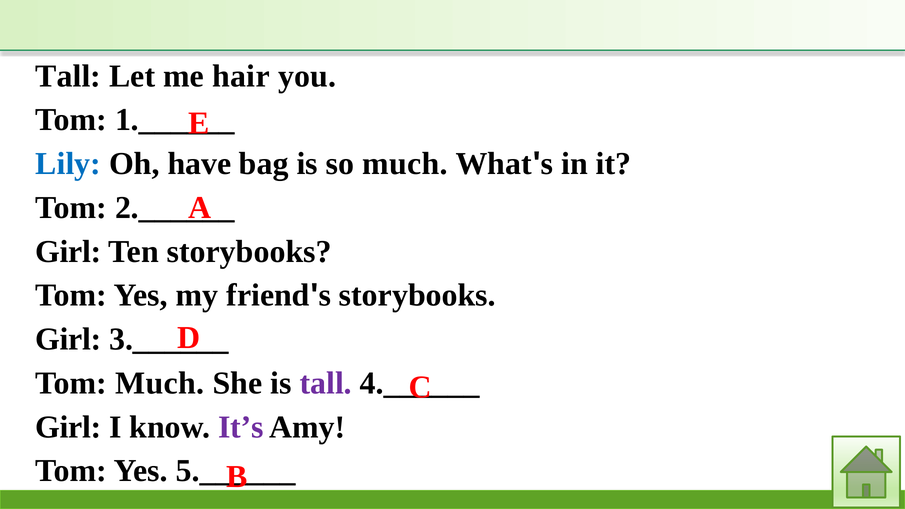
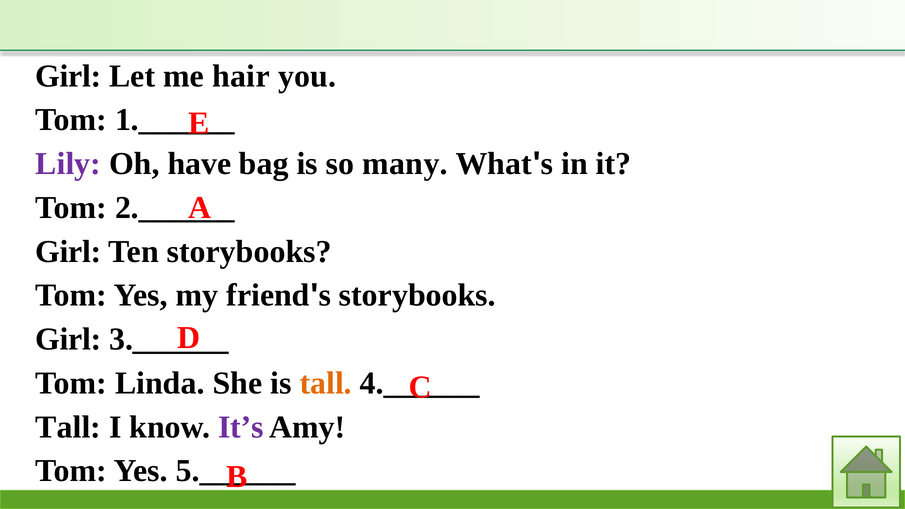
Tall at (68, 76): Tall -> Girl
Lily colour: blue -> purple
so much: much -> many
Tom Much: Much -> Linda
tall at (326, 383) colour: purple -> orange
Girl at (68, 427): Girl -> Tall
